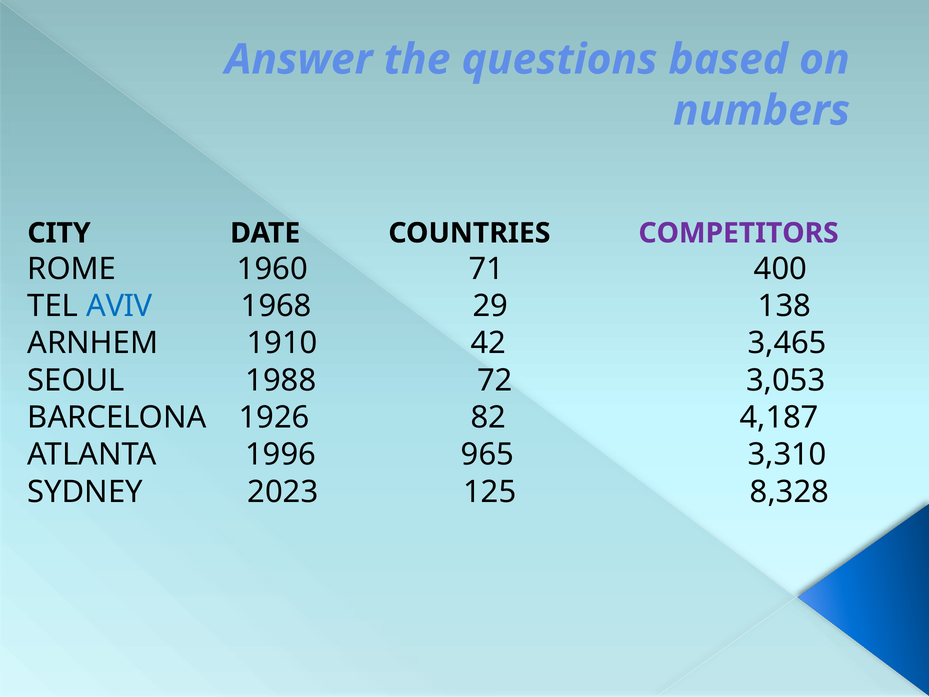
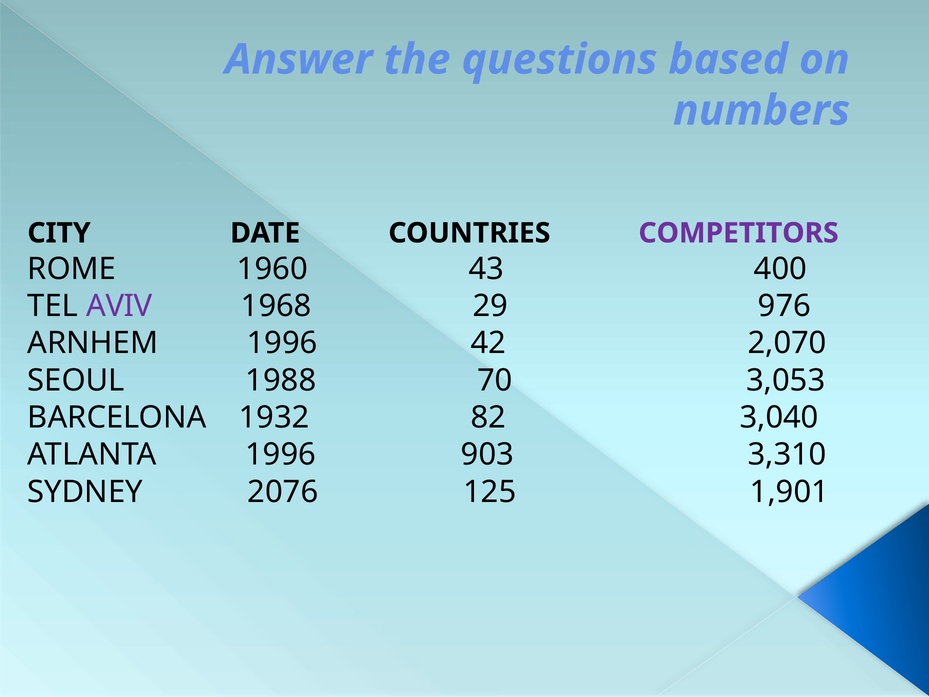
71: 71 -> 43
AVIV colour: blue -> purple
138: 138 -> 976
ARNHEM 1910: 1910 -> 1996
3,465: 3,465 -> 2,070
72: 72 -> 70
1926: 1926 -> 1932
4,187: 4,187 -> 3,040
965: 965 -> 903
2023: 2023 -> 2076
8,328: 8,328 -> 1,901
